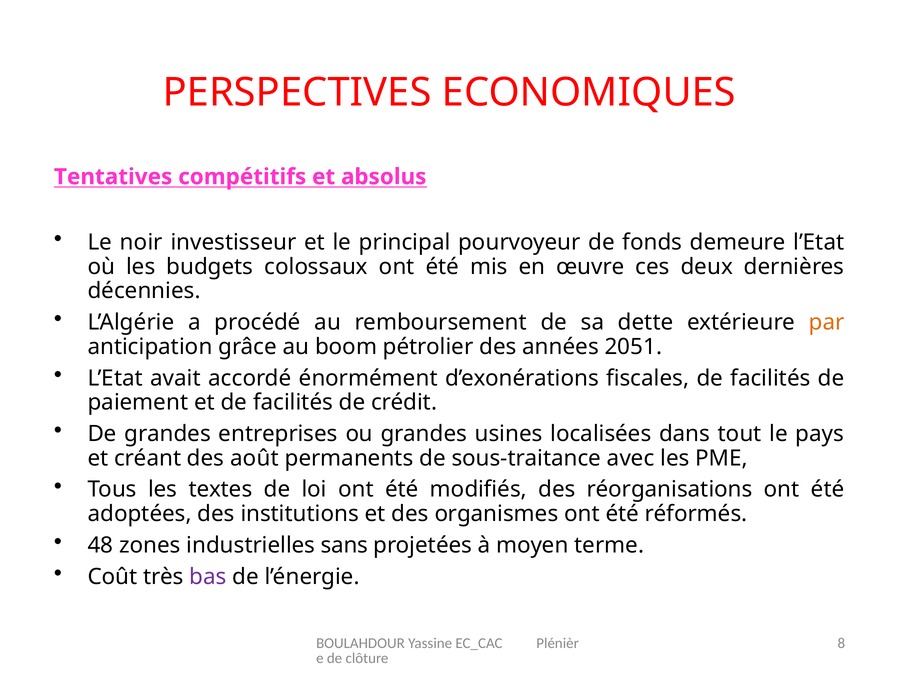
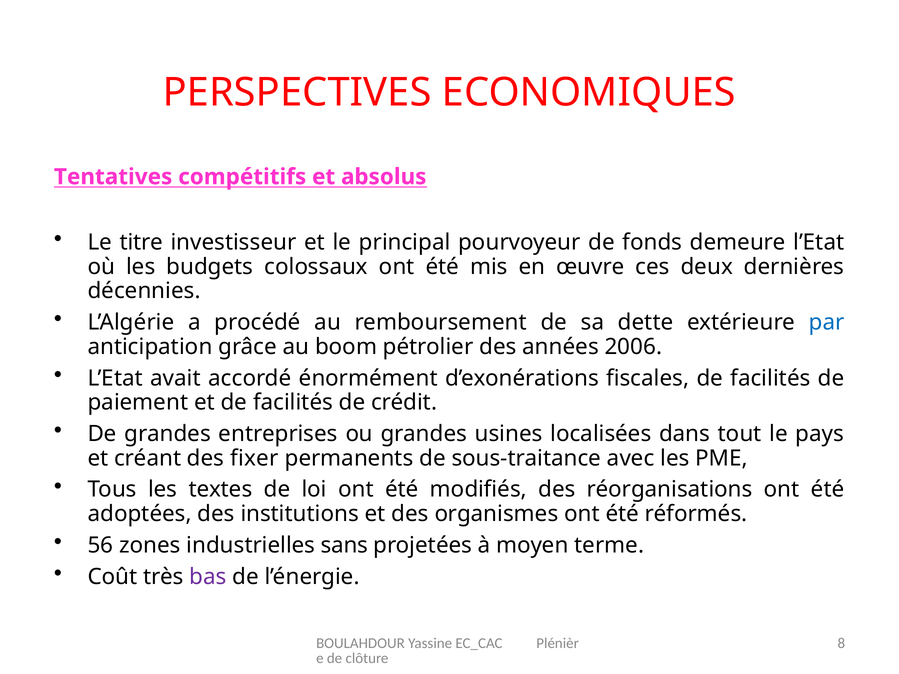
noir: noir -> titre
par colour: orange -> blue
2051: 2051 -> 2006
août: août -> fixer
48: 48 -> 56
